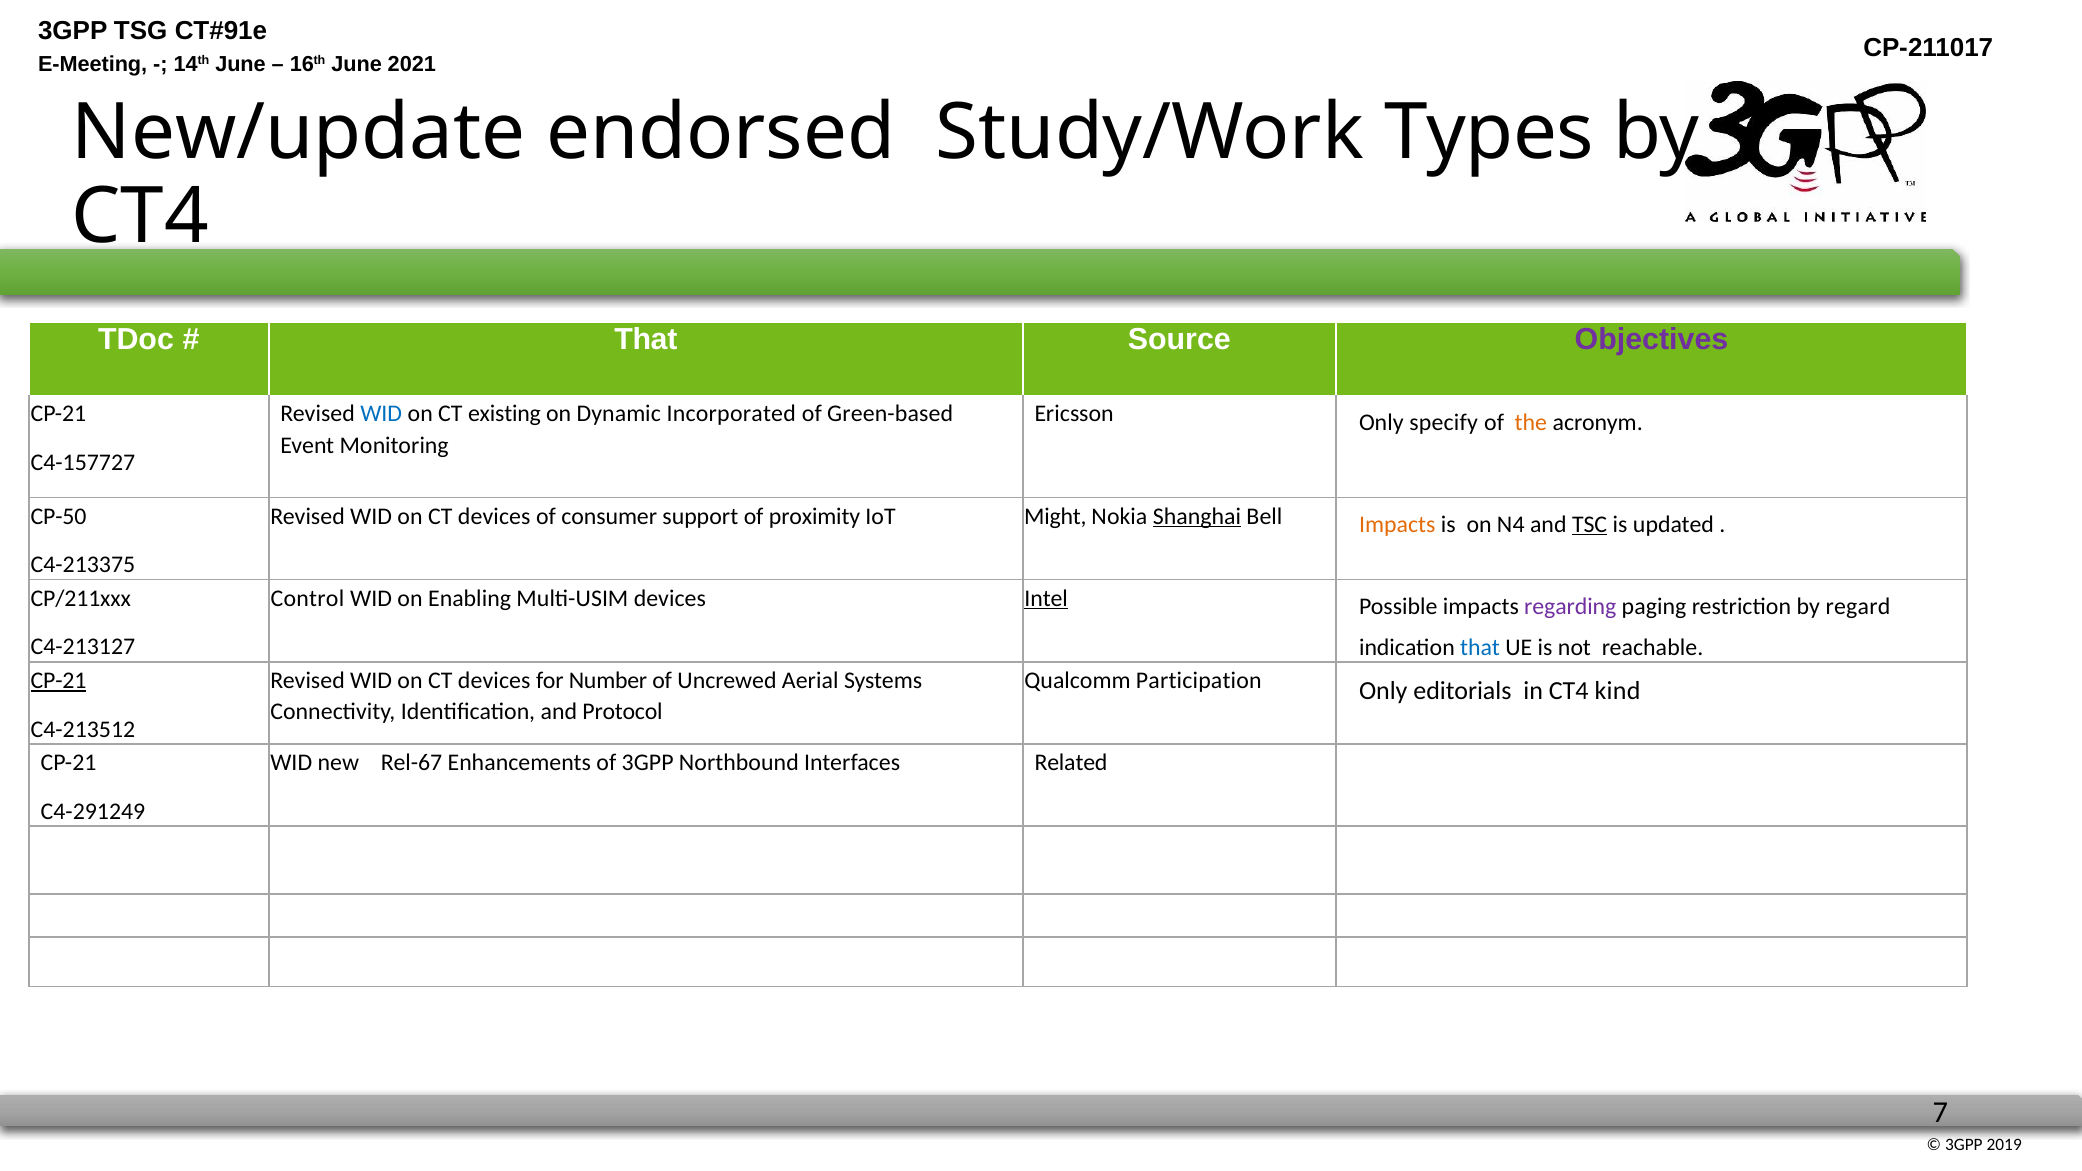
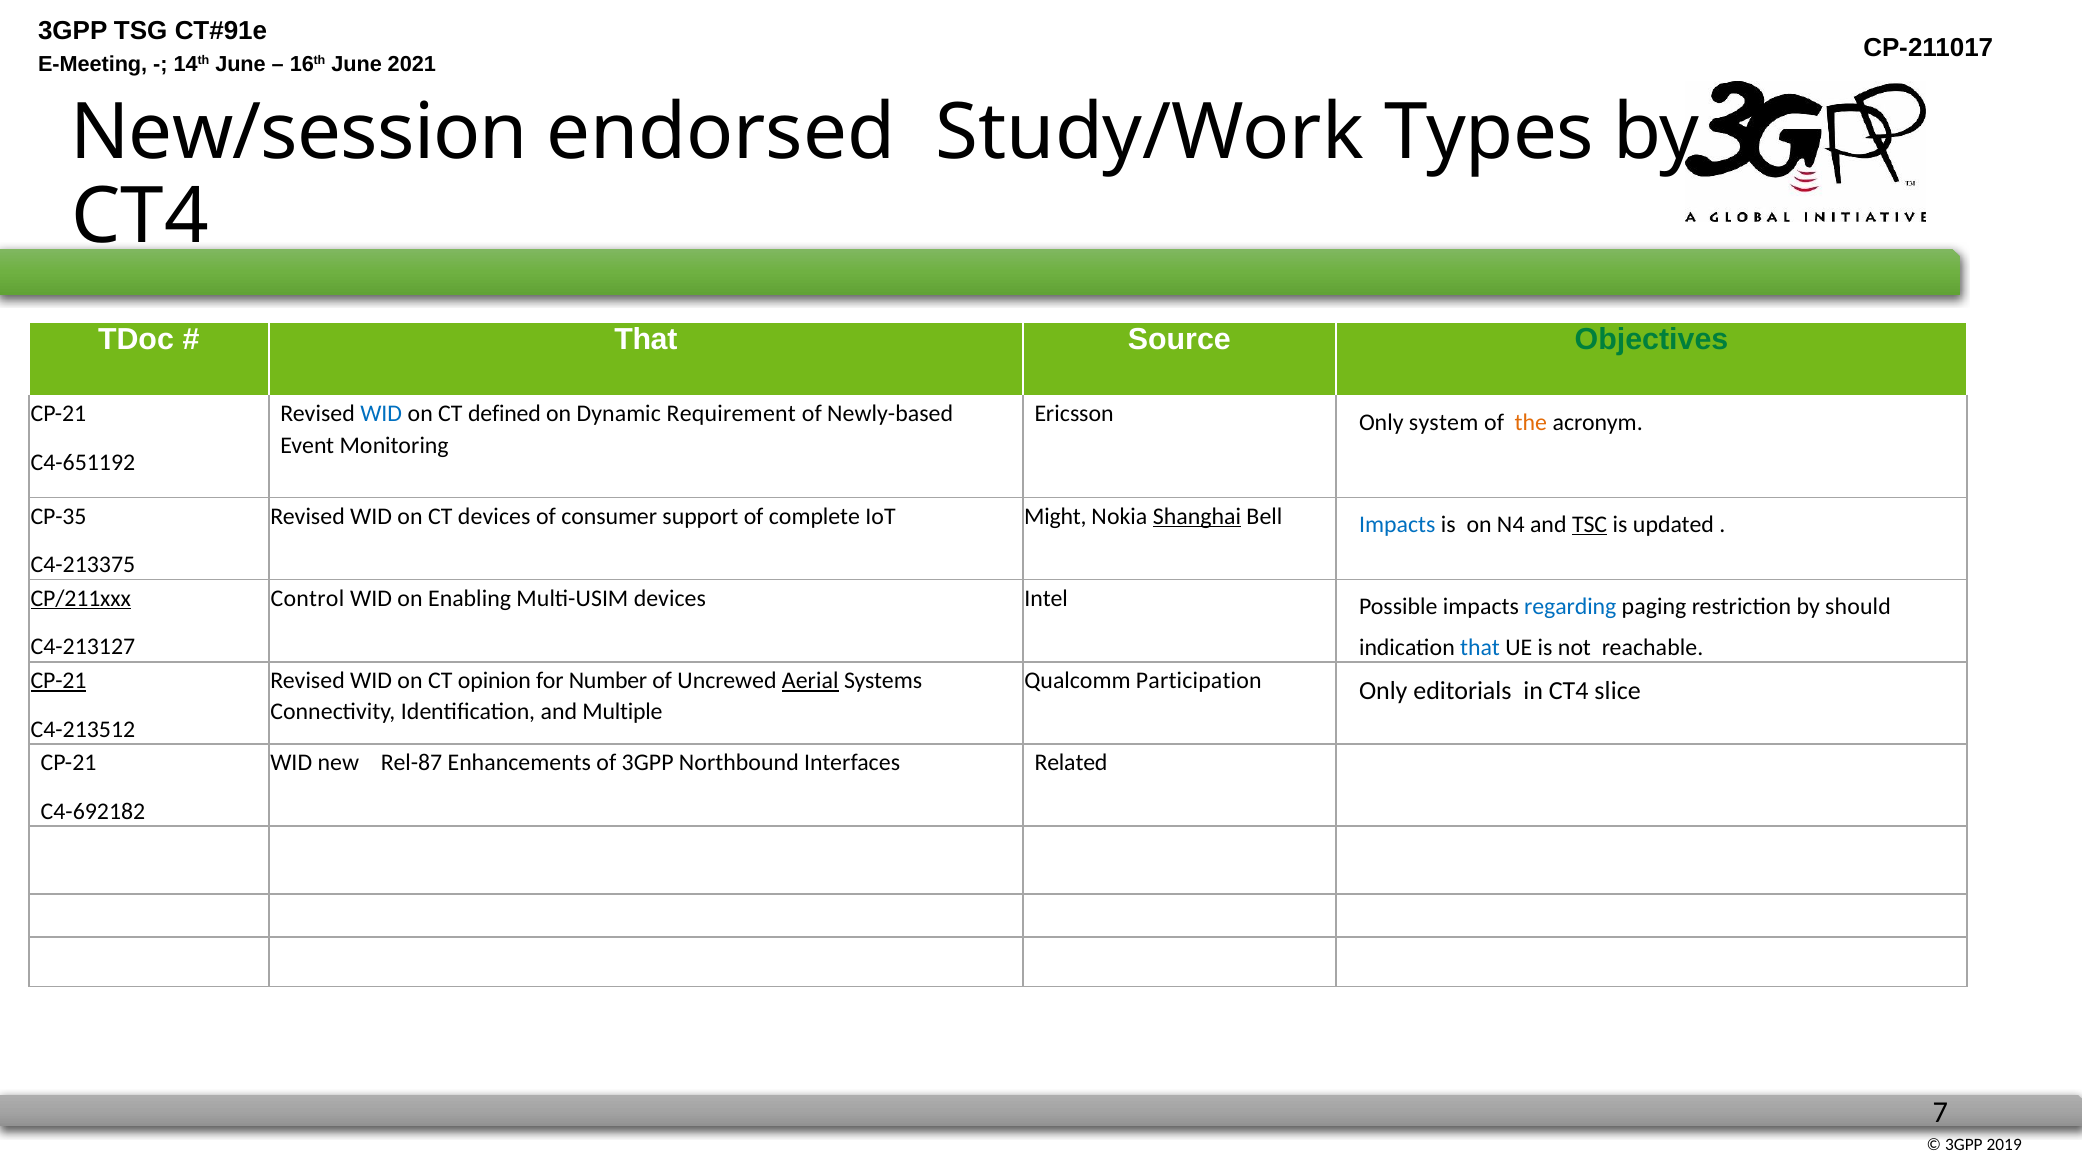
New/update: New/update -> New/session
Objectives colour: purple -> green
existing: existing -> defined
Incorporated: Incorporated -> Requirement
Green-based: Green-based -> Newly-based
specify: specify -> system
C4-157727: C4-157727 -> C4-651192
CP-50: CP-50 -> CP-35
proximity: proximity -> complete
Impacts at (1397, 524) colour: orange -> blue
CP/211xxx underline: none -> present
Intel underline: present -> none
regarding colour: purple -> blue
regard: regard -> should
devices at (494, 681): devices -> opinion
Aerial underline: none -> present
kind: kind -> slice
Protocol: Protocol -> Multiple
Rel-67: Rel-67 -> Rel-87
C4-291249: C4-291249 -> C4-692182
